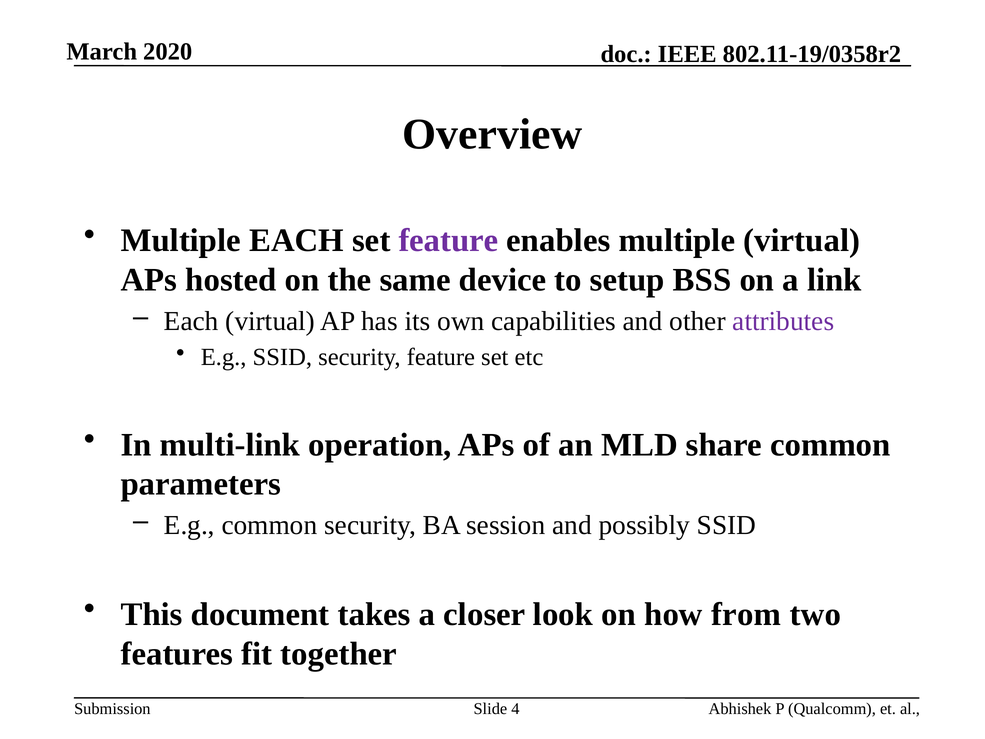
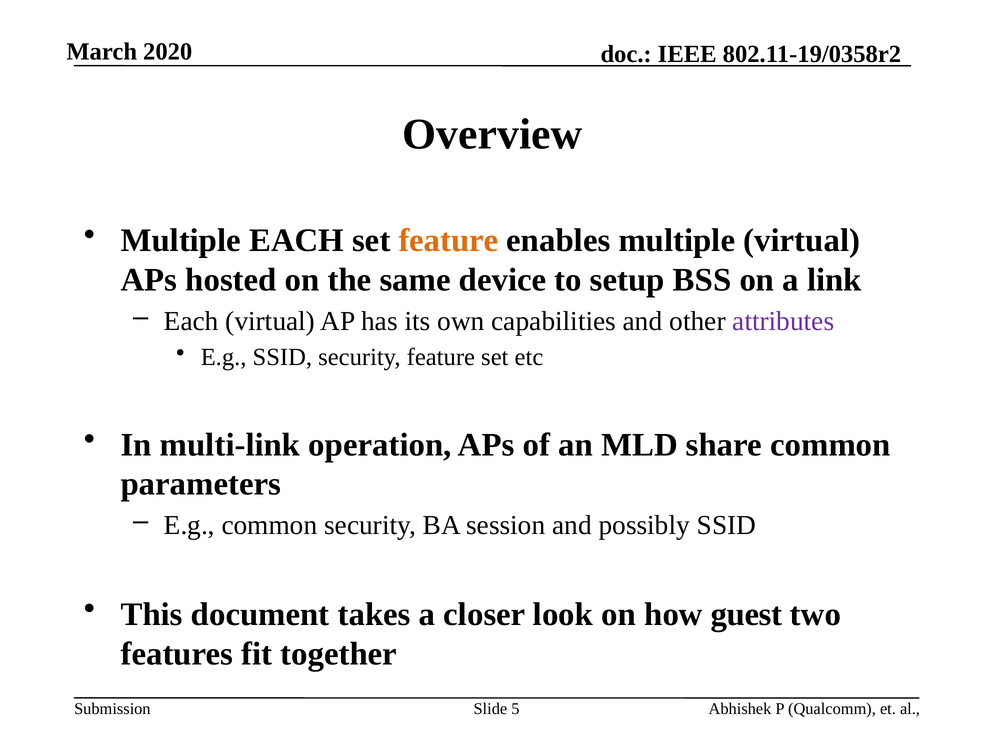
feature at (448, 240) colour: purple -> orange
from: from -> guest
4: 4 -> 5
